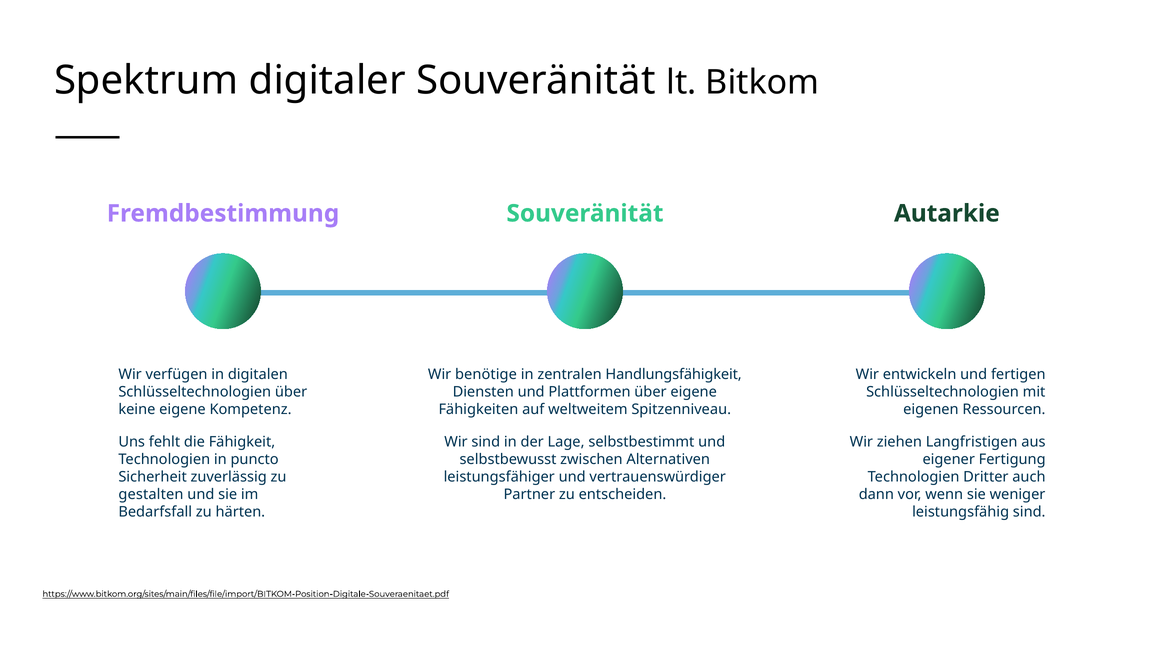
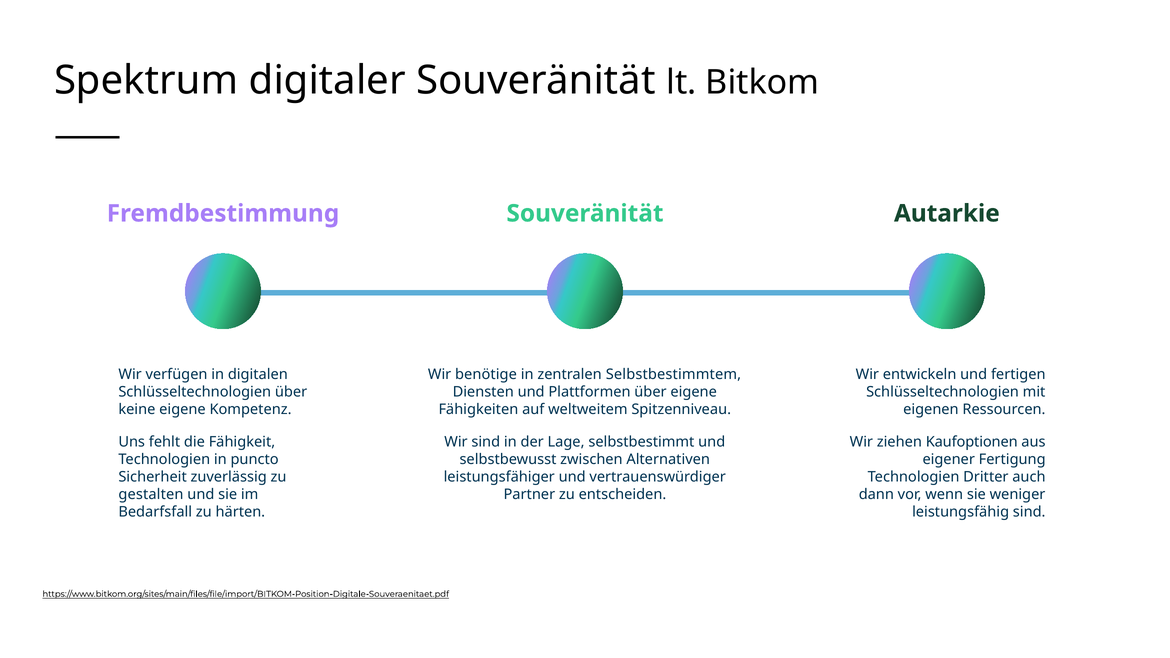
Handlungsfähigkeit: Handlungsfähigkeit -> Selbstbestimmtem
Langfristigen: Langfristigen -> Kaufoptionen
